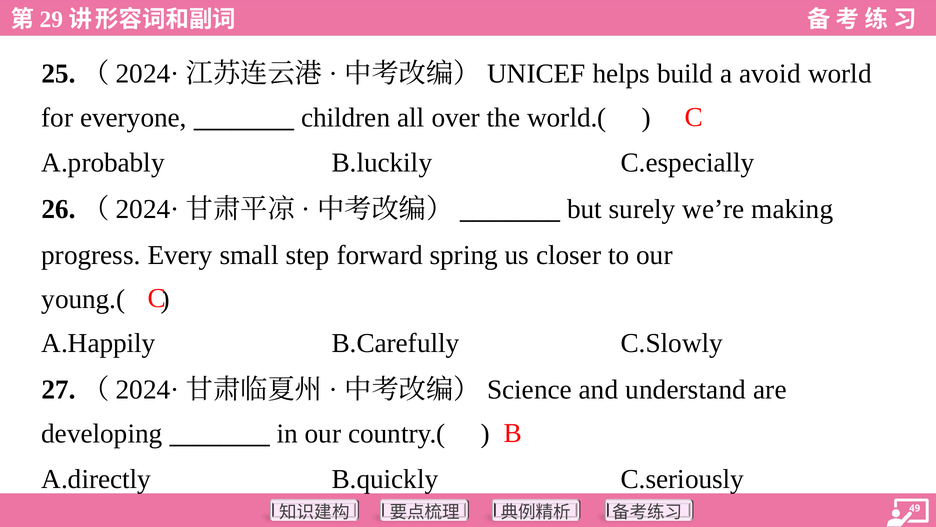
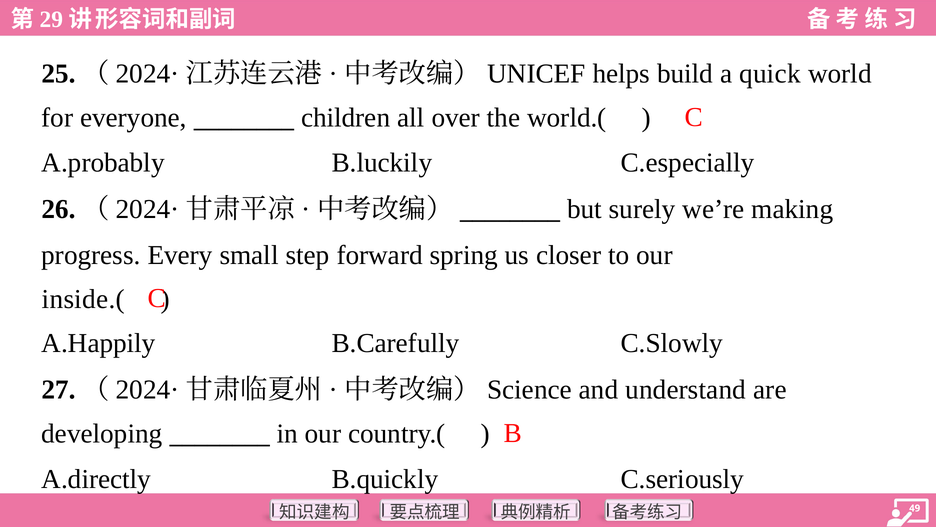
avoid: avoid -> quick
young.(: young.( -> inside.(
